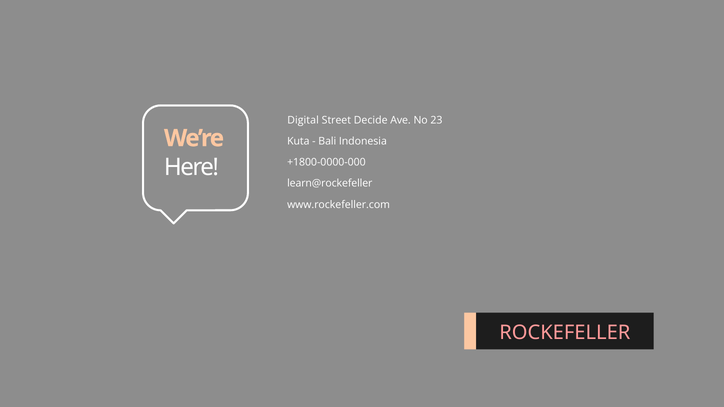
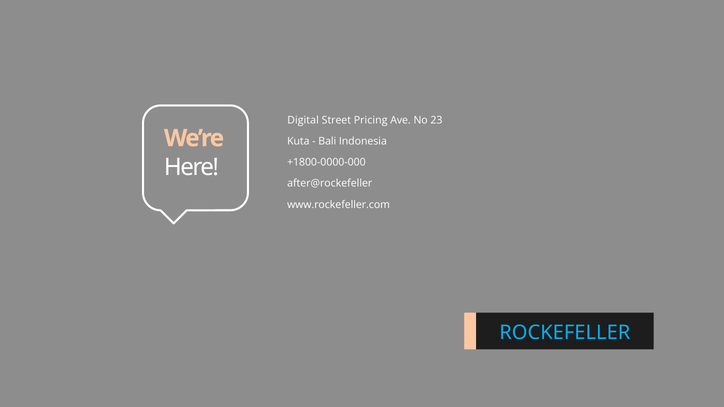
Decide: Decide -> Pricing
learn@rockefeller: learn@rockefeller -> after@rockefeller
ROCKEFELLER colour: pink -> light blue
